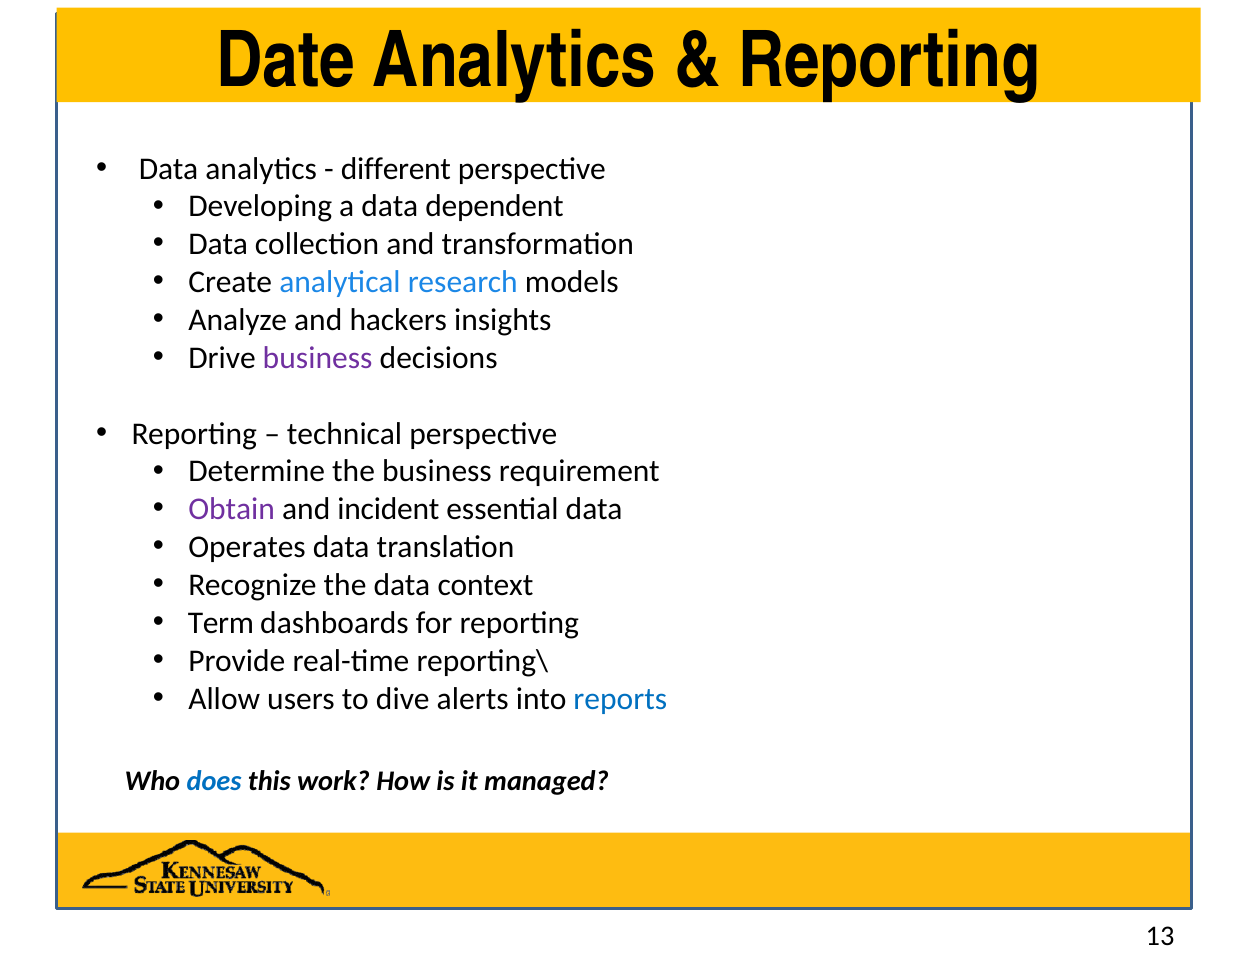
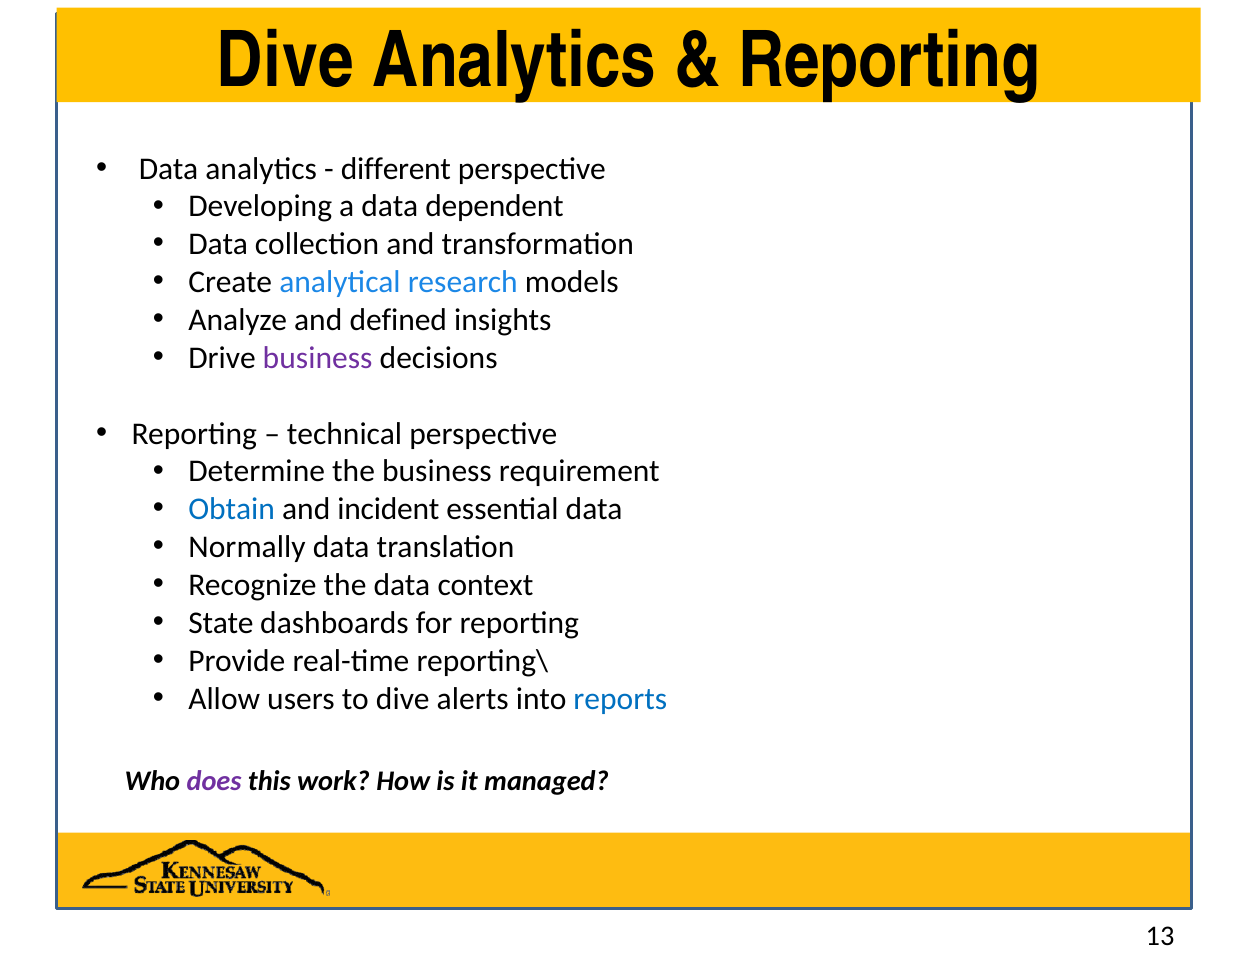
Date at (286, 61): Date -> Dive
hackers: hackers -> defined
Obtain colour: purple -> blue
Operates: Operates -> Normally
Term: Term -> State
does colour: blue -> purple
